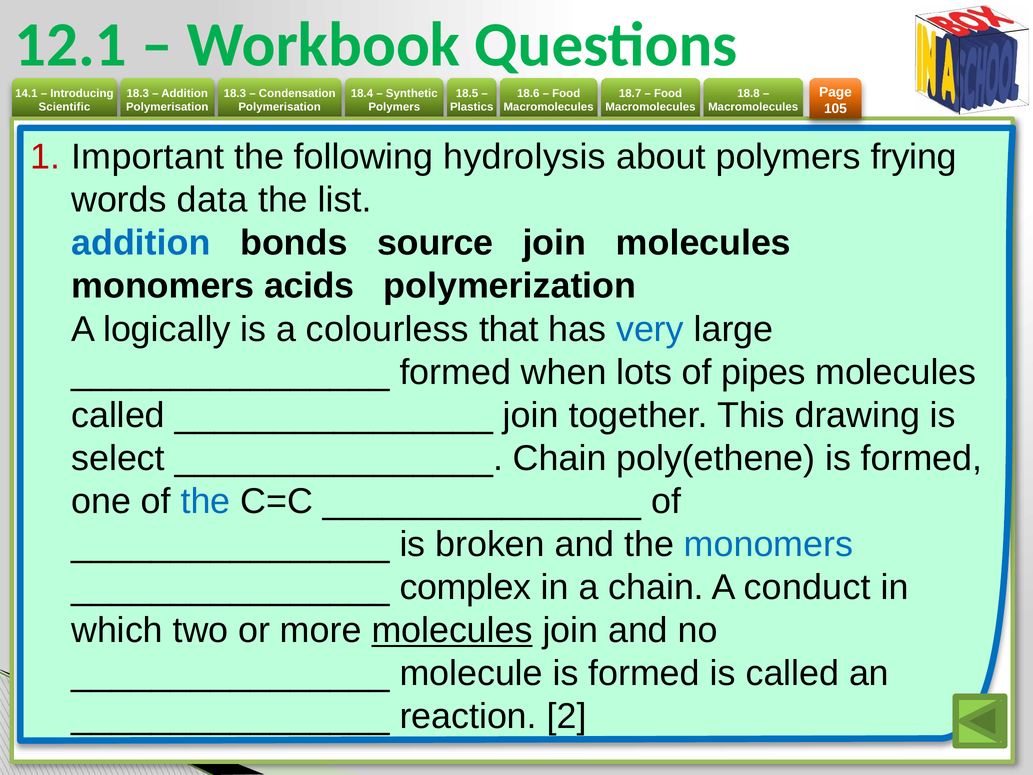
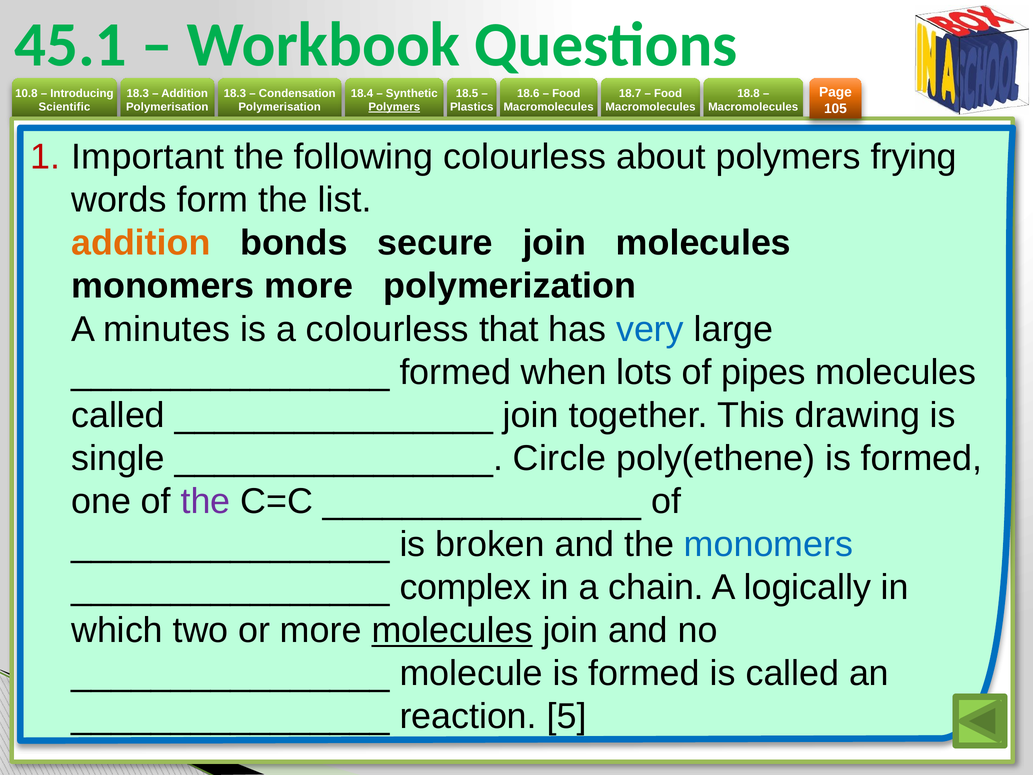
12.1: 12.1 -> 45.1
14.1: 14.1 -> 10.8
Polymers at (394, 107) underline: none -> present
following hydrolysis: hydrolysis -> colourless
data: data -> form
addition at (141, 243) colour: blue -> orange
source: source -> secure
monomers acids: acids -> more
logically: logically -> minutes
select: select -> single
Chain at (560, 458): Chain -> Circle
the at (206, 501) colour: blue -> purple
conduct: conduct -> logically
2: 2 -> 5
